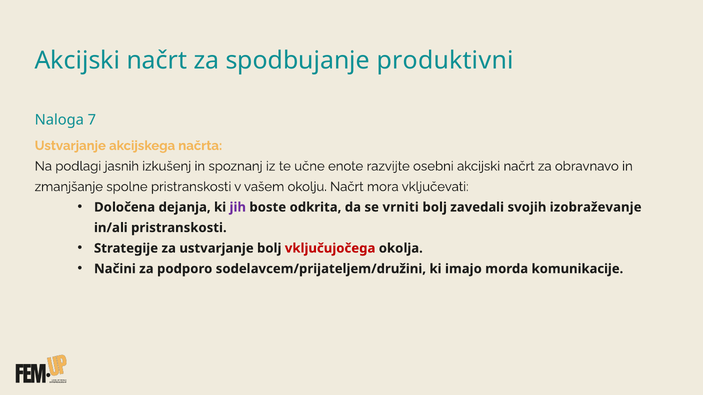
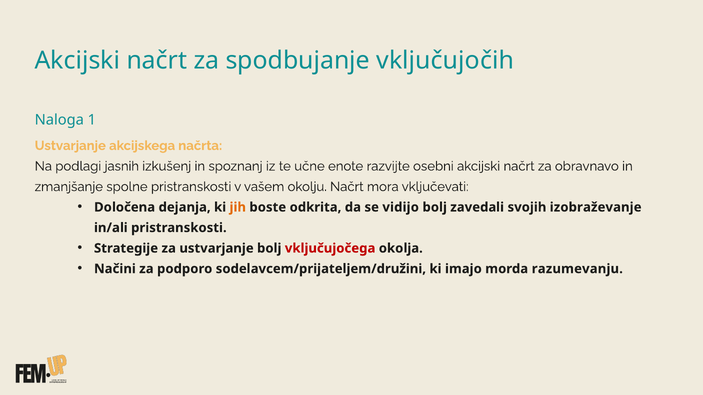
produktivni: produktivni -> vključujočih
7: 7 -> 1
jih colour: purple -> orange
vrniti: vrniti -> vidijo
komunikacije: komunikacije -> razumevanju
